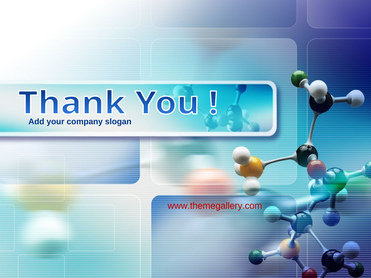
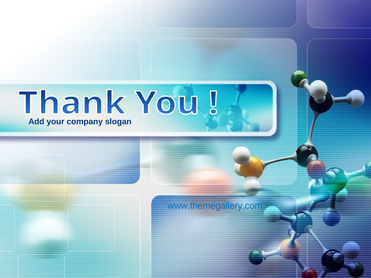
www.themegallery.com colour: red -> blue
